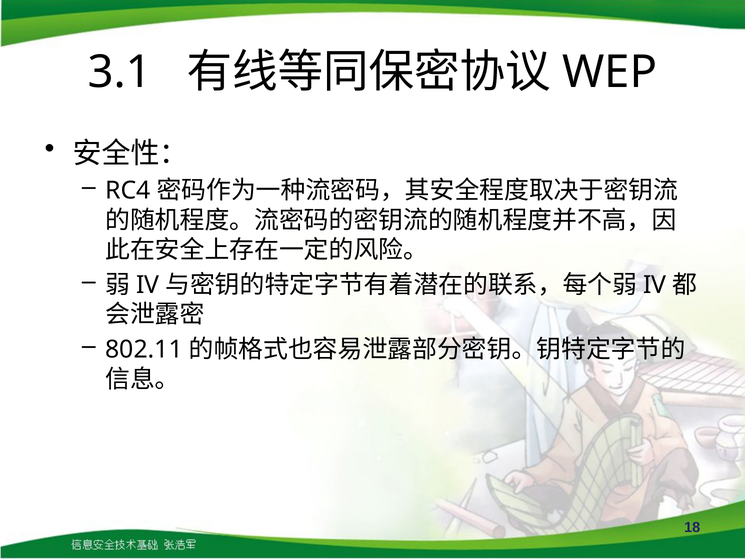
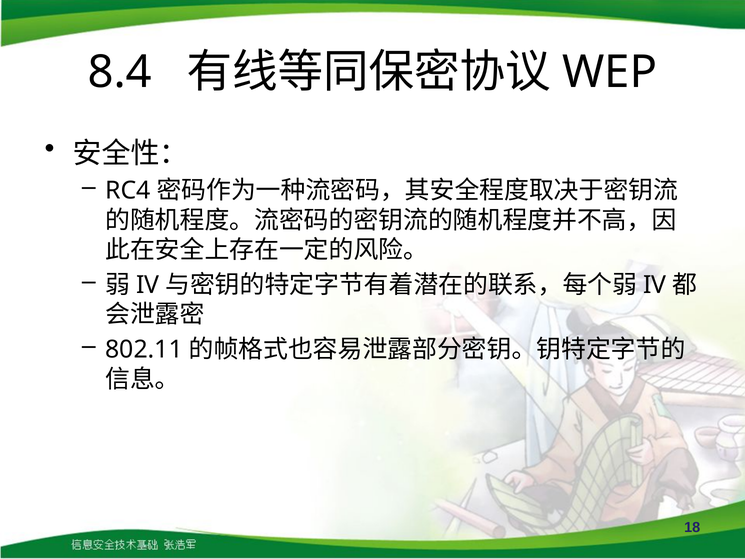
3.1: 3.1 -> 8.4
